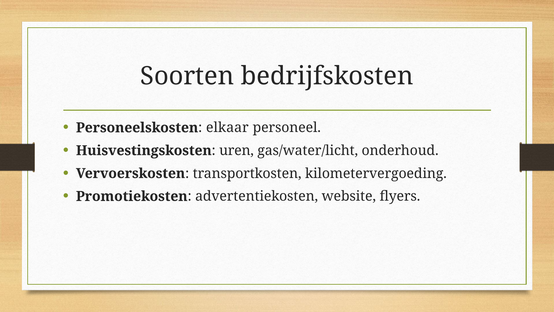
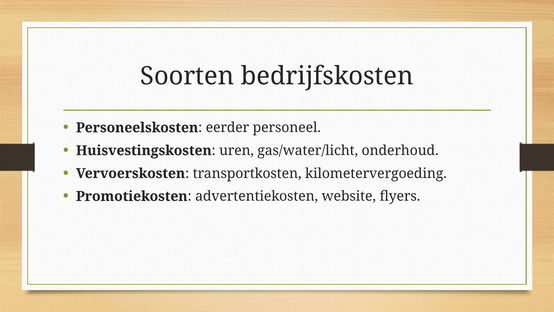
elkaar: elkaar -> eerder
